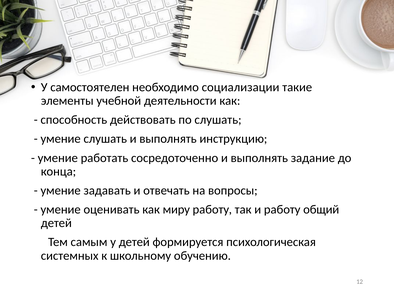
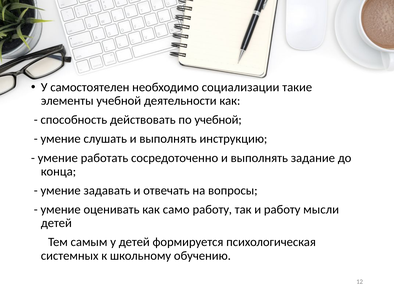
по слушать: слушать -> учебной
миру: миру -> само
общий: общий -> мысли
